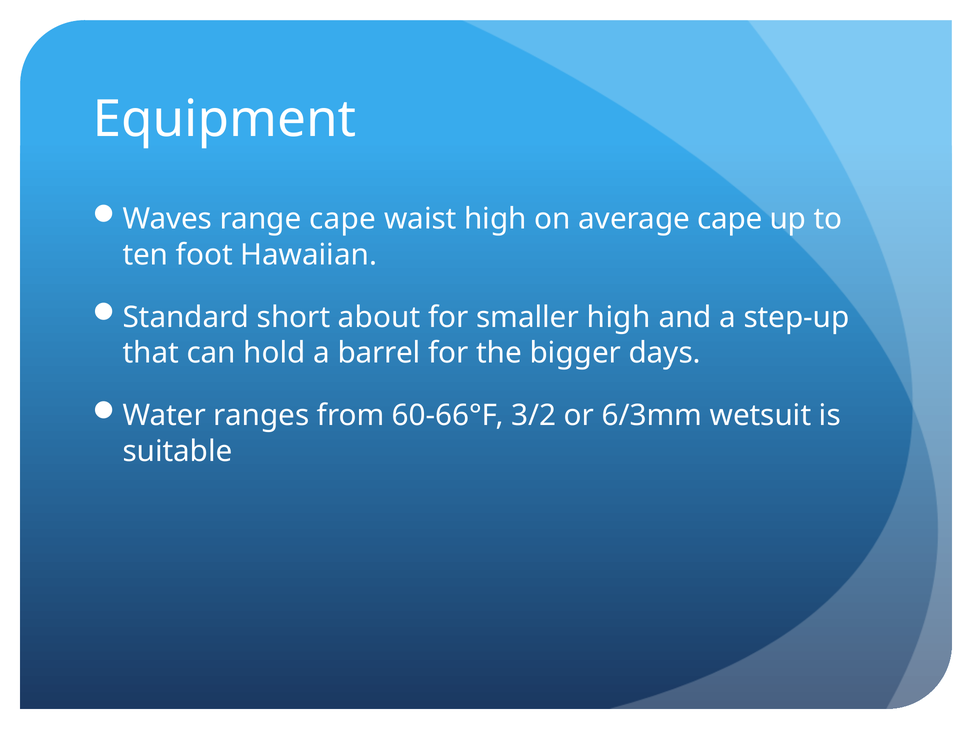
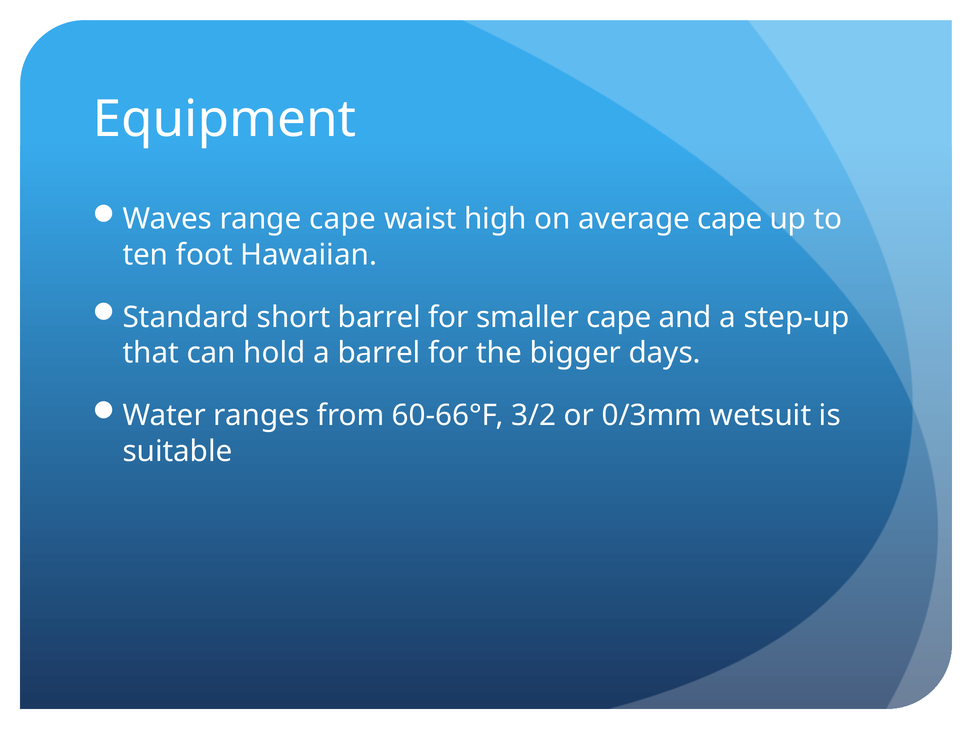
short about: about -> barrel
smaller high: high -> cape
6/3mm: 6/3mm -> 0/3mm
